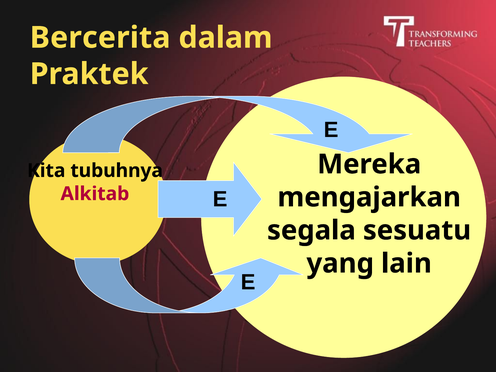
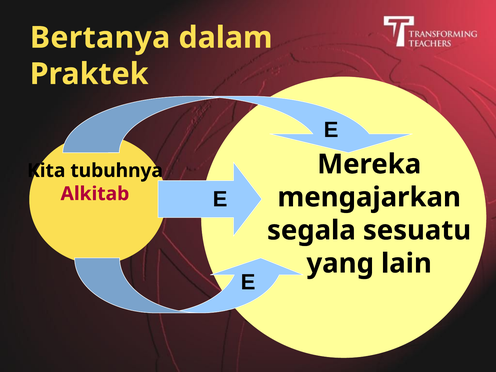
Bercerita: Bercerita -> Bertanya
